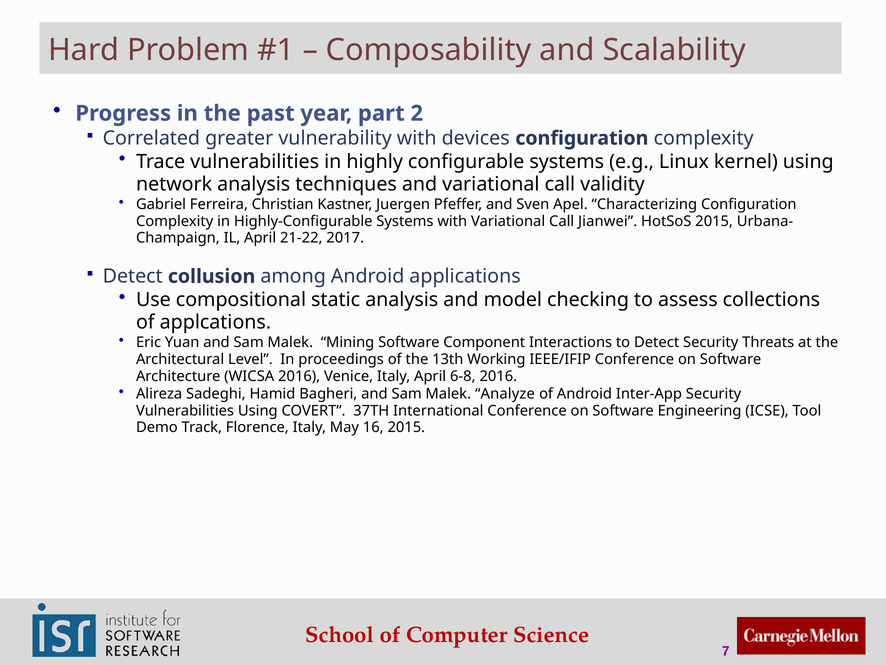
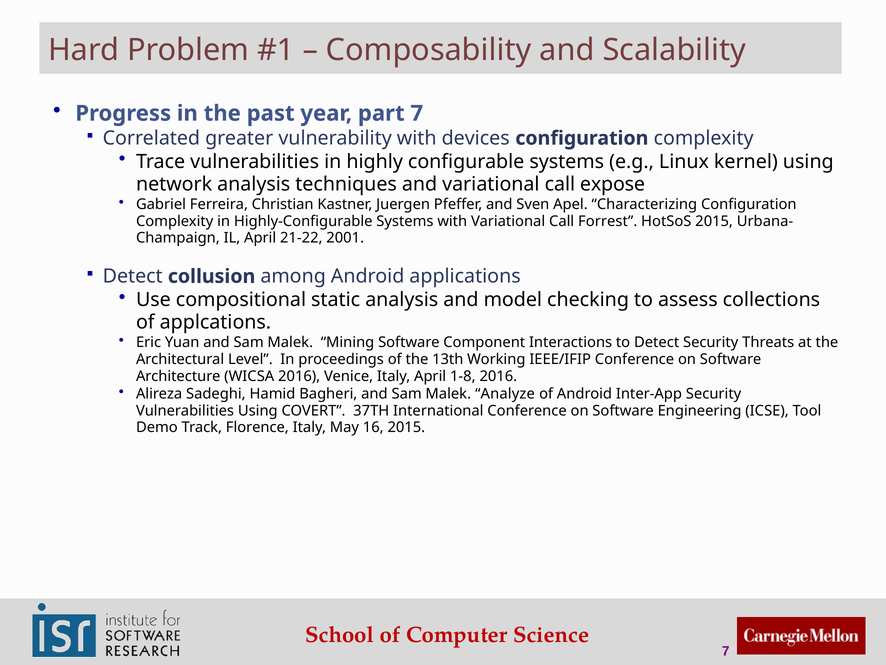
part 2: 2 -> 7
validity: validity -> expose
Jianwei: Jianwei -> Forrest
2017: 2017 -> 2001
6-8: 6-8 -> 1-8
